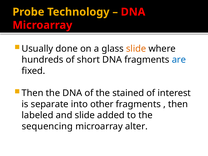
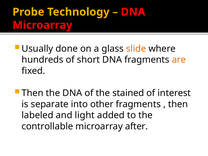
are colour: blue -> orange
and slide: slide -> light
sequencing: sequencing -> controllable
alter: alter -> after
